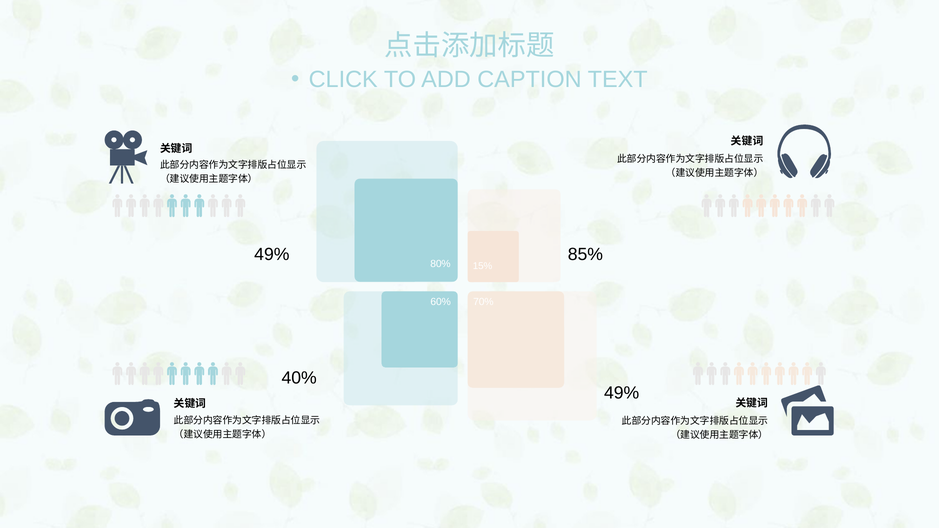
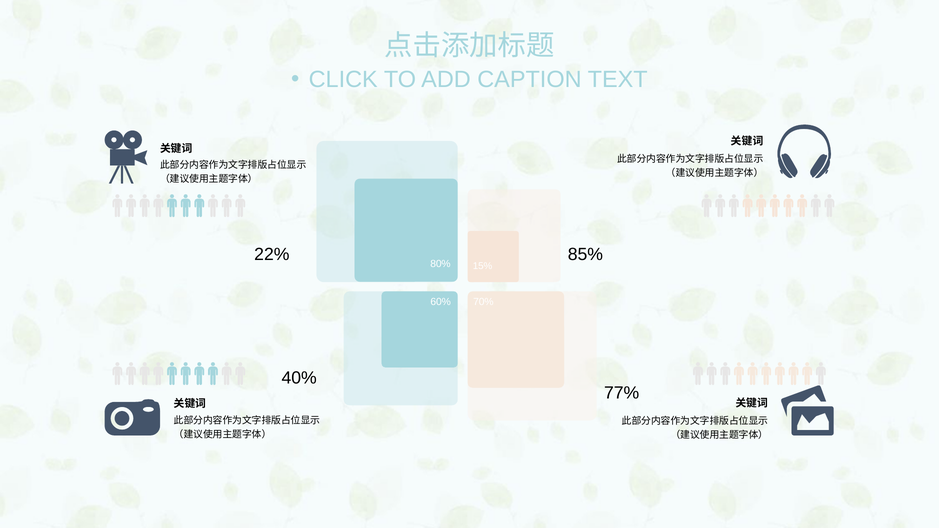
49% at (272, 255): 49% -> 22%
49% at (622, 393): 49% -> 77%
